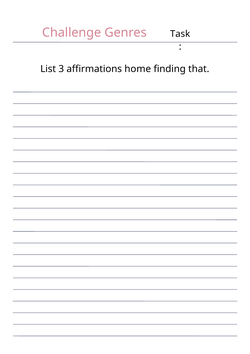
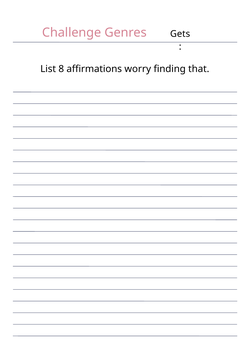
Task: Task -> Gets
3: 3 -> 8
home: home -> worry
